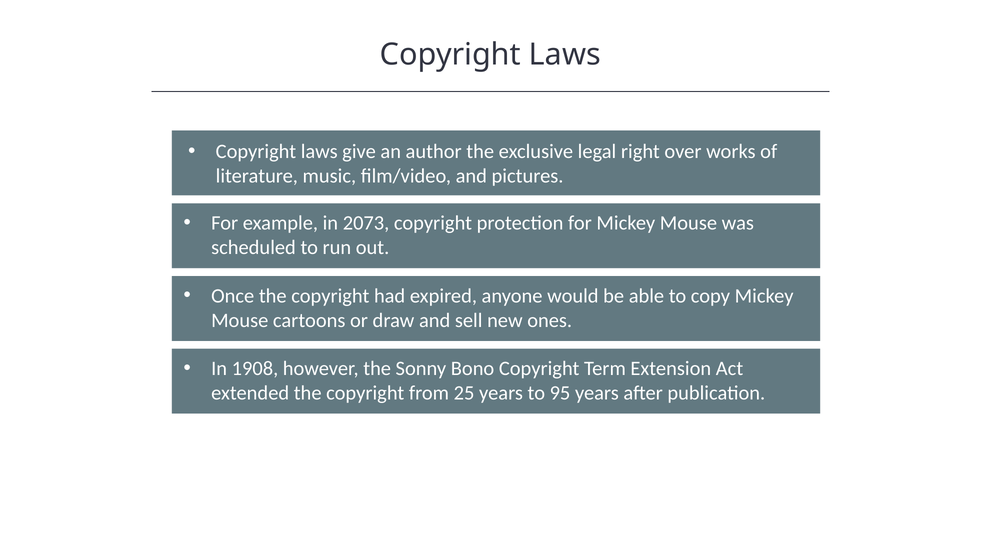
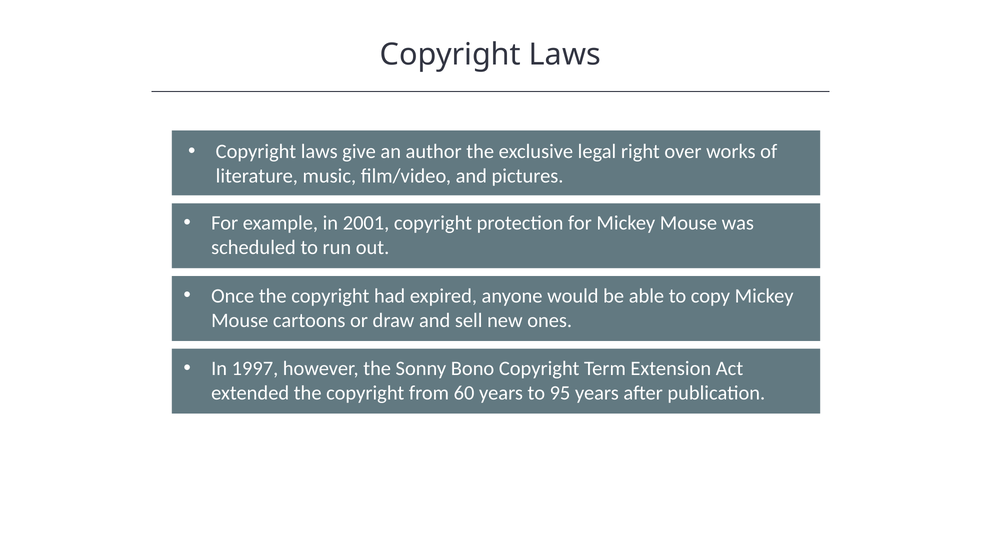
2073: 2073 -> 2001
1908: 1908 -> 1997
25: 25 -> 60
